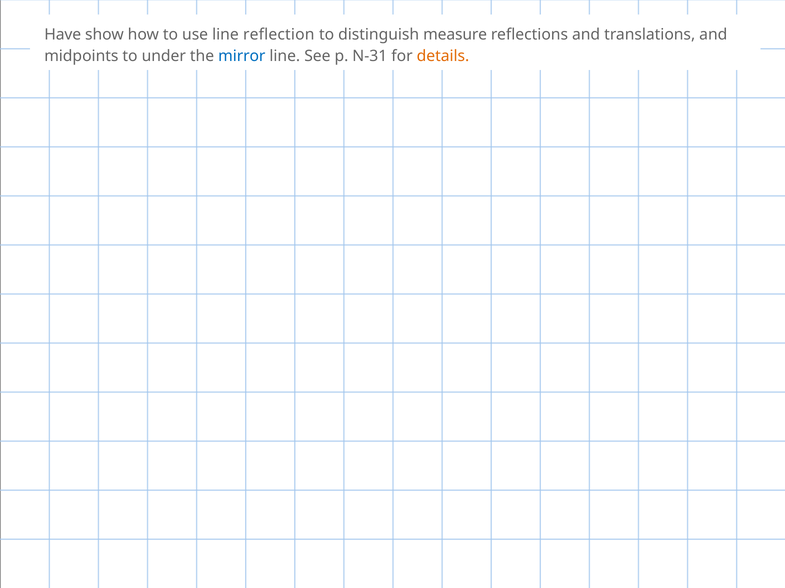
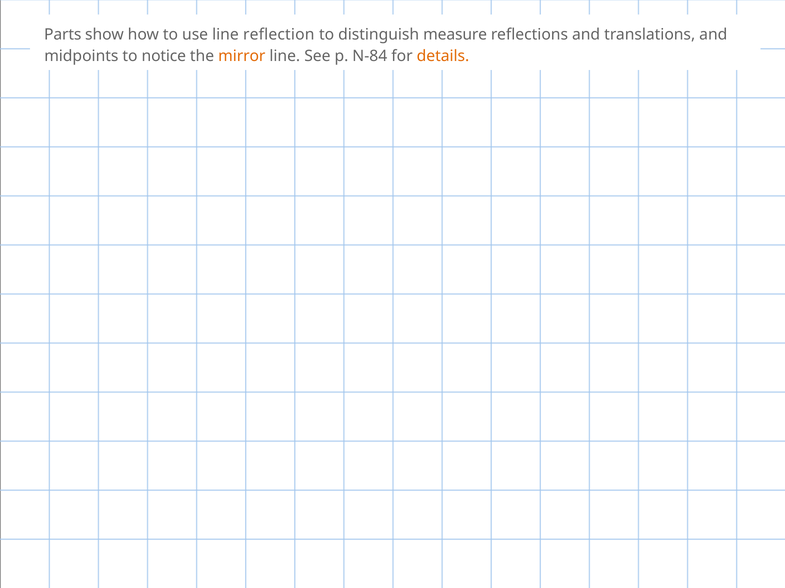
Have: Have -> Parts
under: under -> notice
mirror colour: blue -> orange
N-31: N-31 -> N-84
